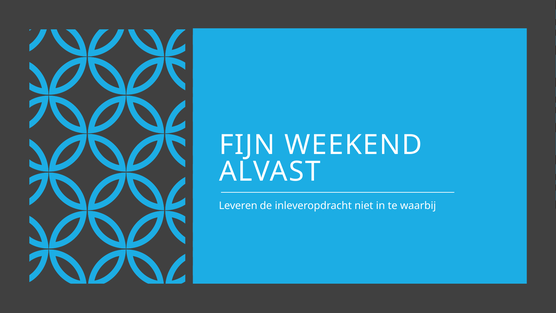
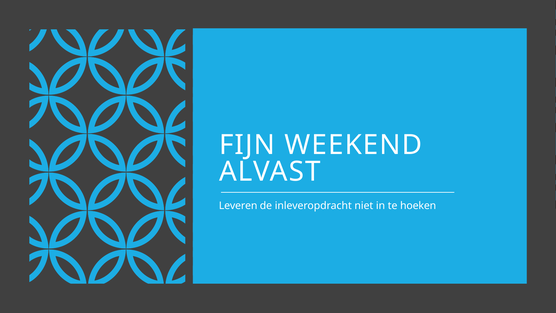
waarbij: waarbij -> hoeken
